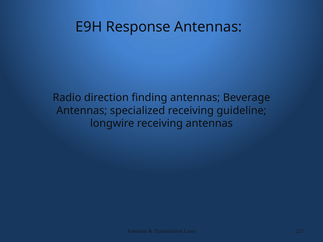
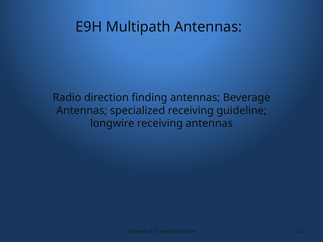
Response: Response -> Multipath
